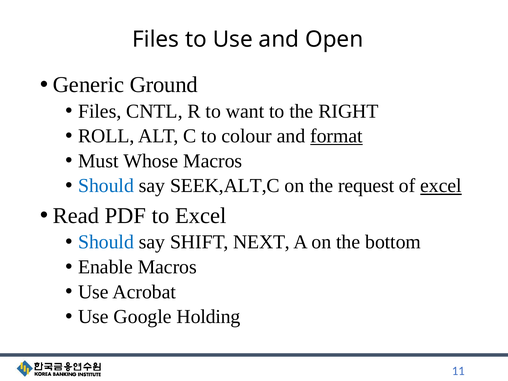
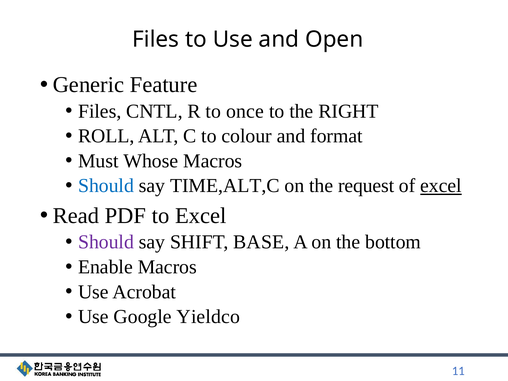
Ground: Ground -> Feature
want: want -> once
format underline: present -> none
SEEK,ALT,C: SEEK,ALT,C -> TIME,ALT,C
Should at (106, 242) colour: blue -> purple
NEXT: NEXT -> BASE
Holding: Holding -> Yieldco
